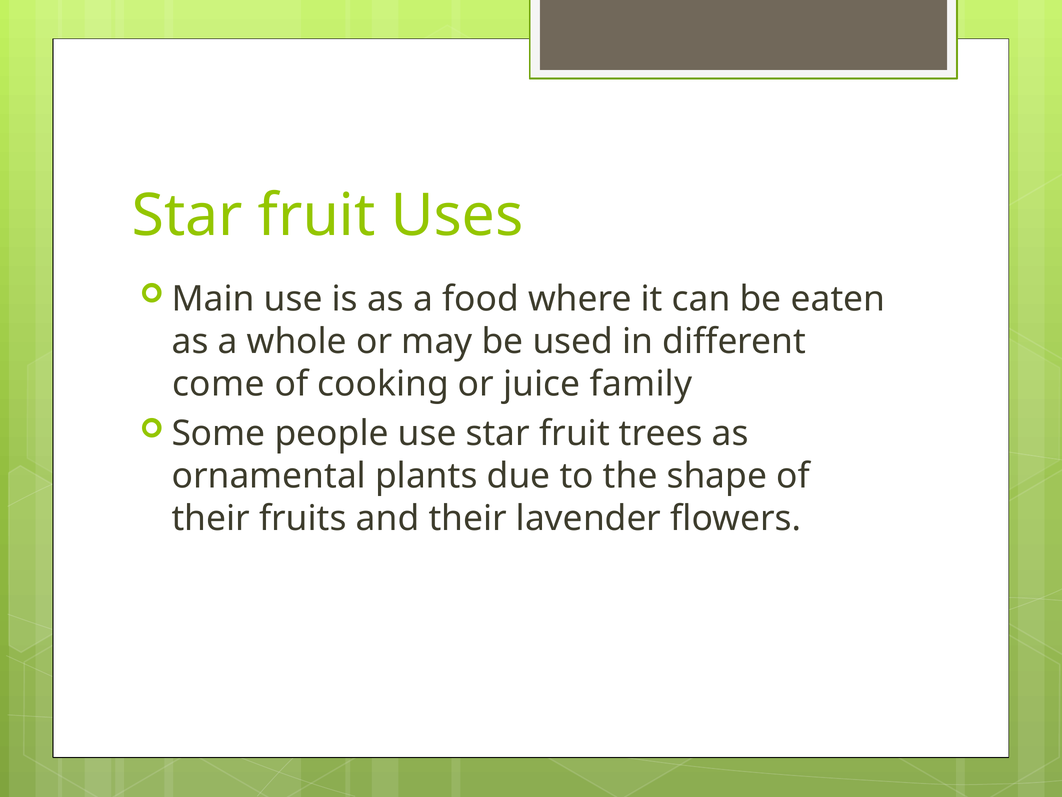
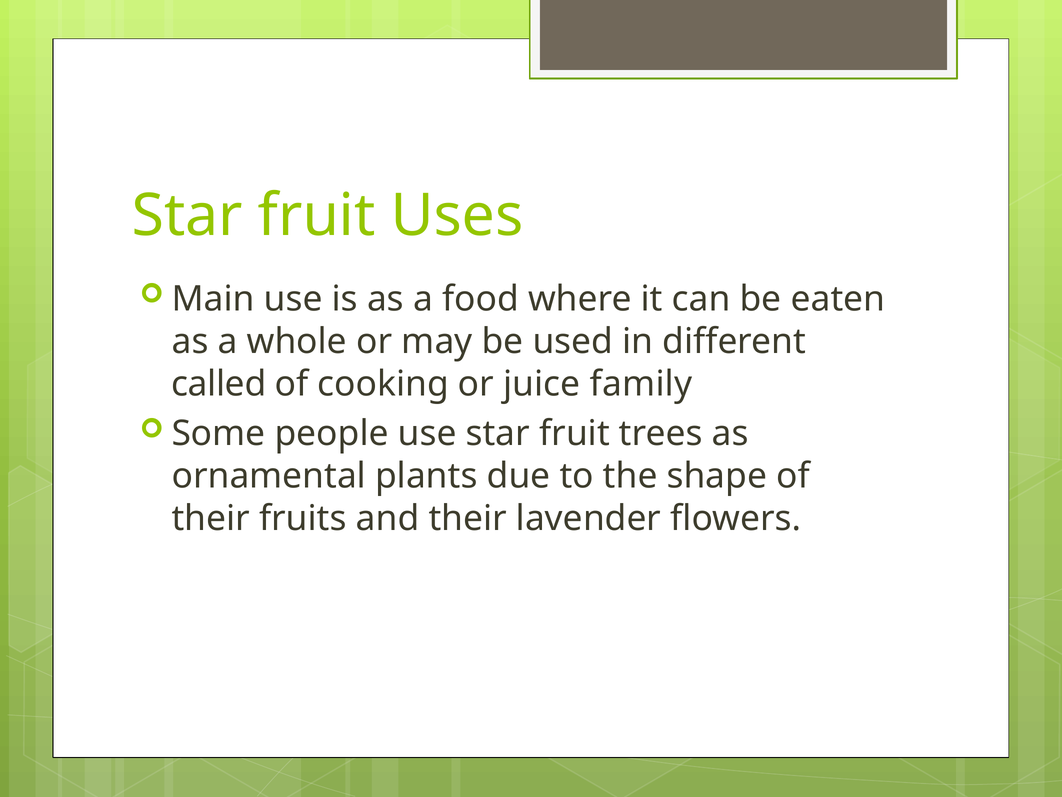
come: come -> called
